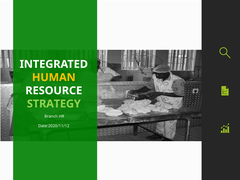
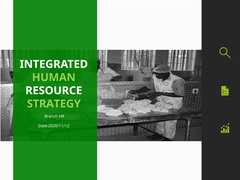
HUMAN colour: yellow -> light green
